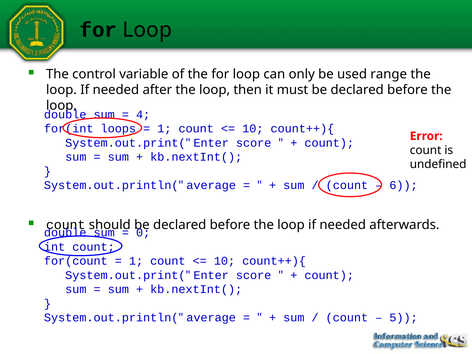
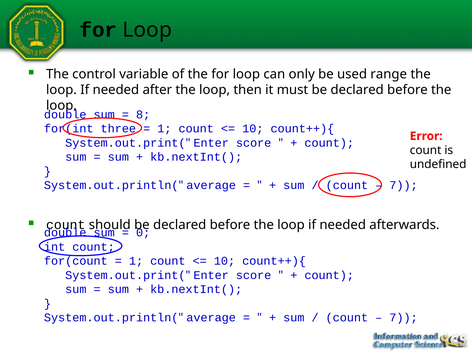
4: 4 -> 8
loops: loops -> three
6 at (404, 185): 6 -> 7
5 at (404, 318): 5 -> 7
